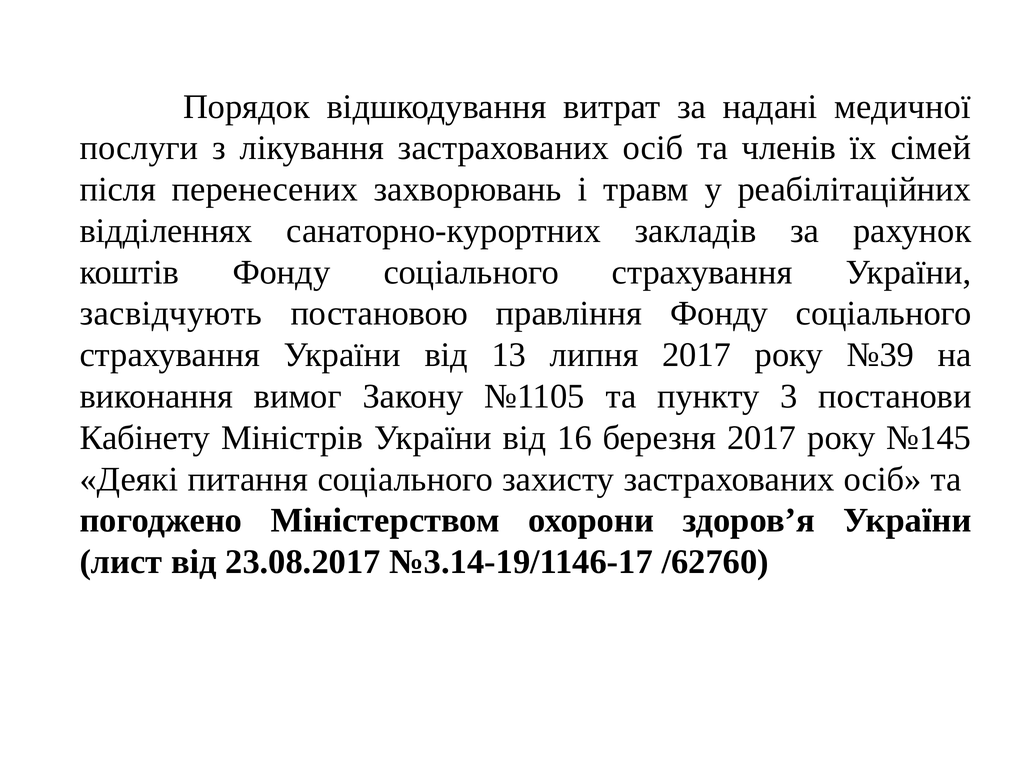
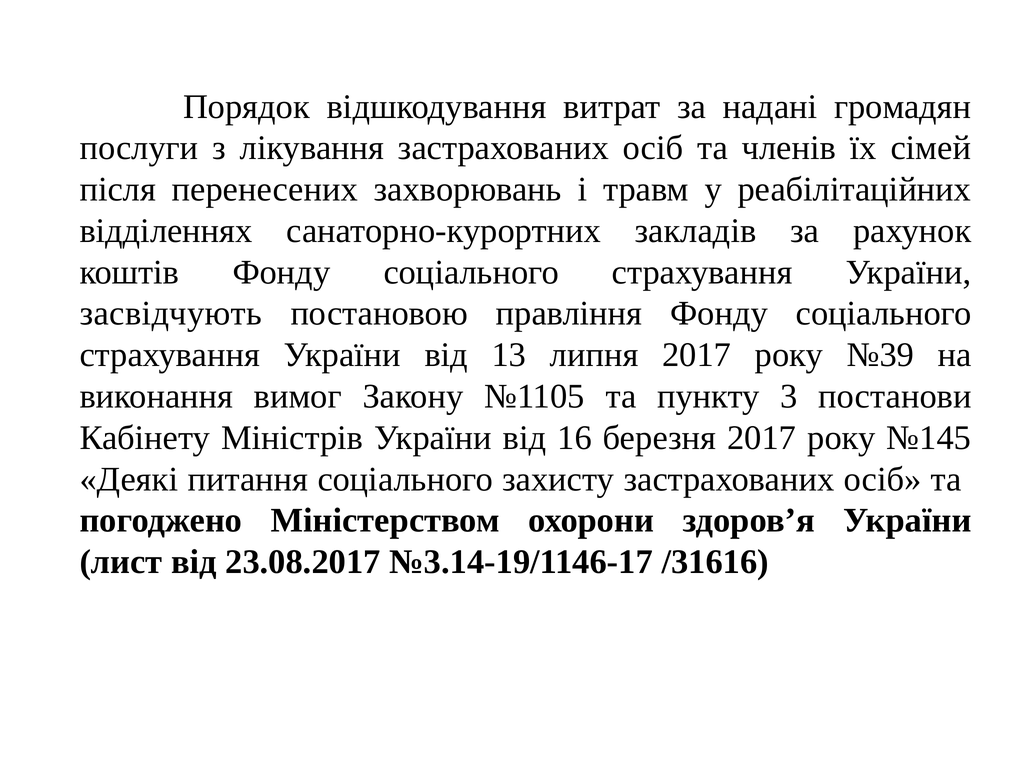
медичної: медичної -> громадян
/62760: /62760 -> /31616
